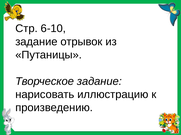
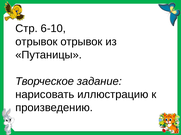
задание at (36, 42): задание -> отрывок
